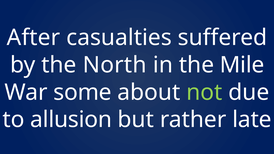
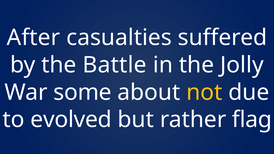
North: North -> Battle
Mile: Mile -> Jolly
not colour: light green -> yellow
allusion: allusion -> evolved
late: late -> flag
